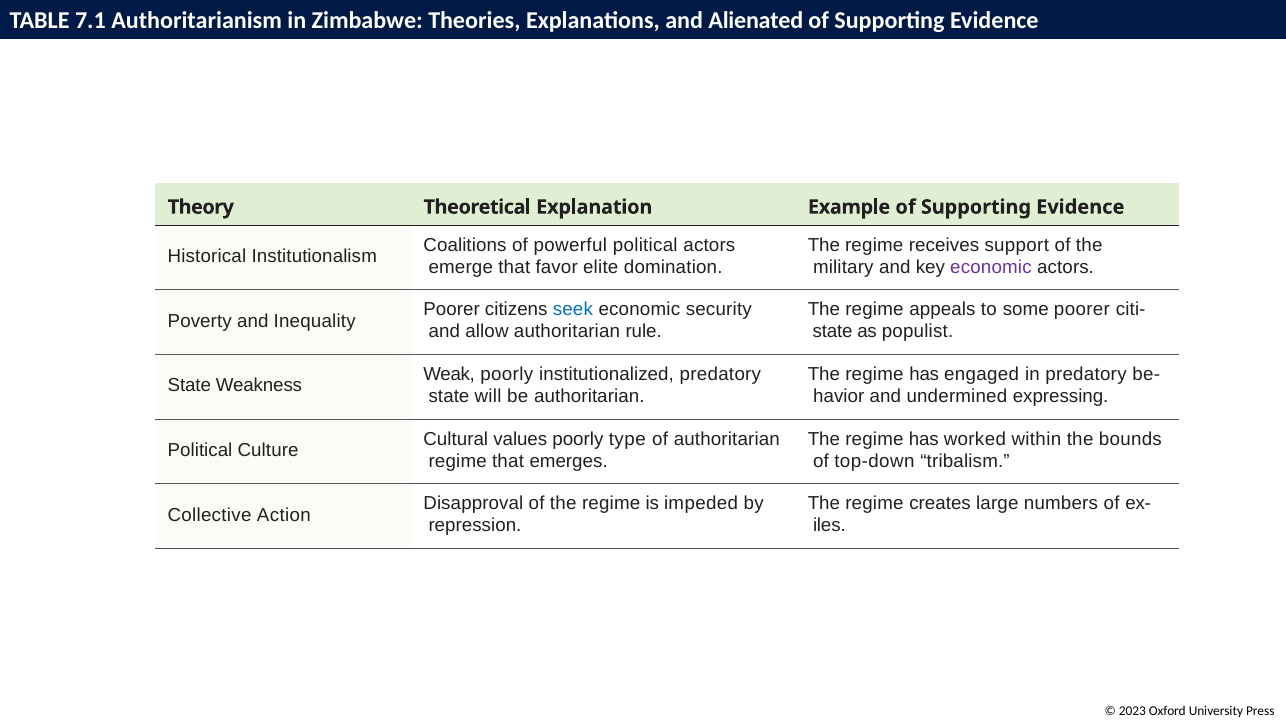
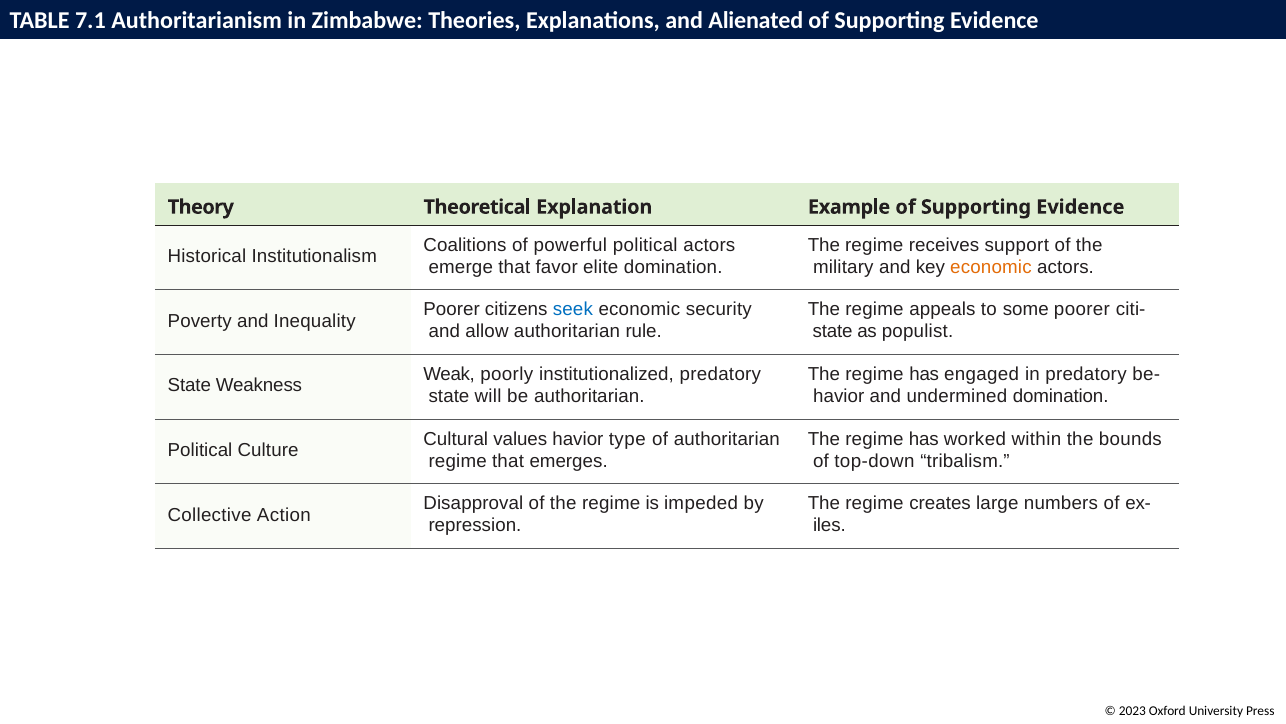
economic at (991, 267) colour: purple -> orange
undermined expressing: expressing -> domination
values poorly: poorly -> havior
